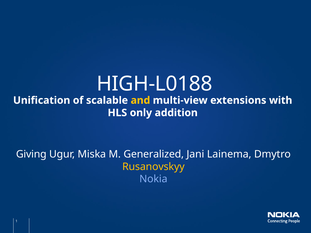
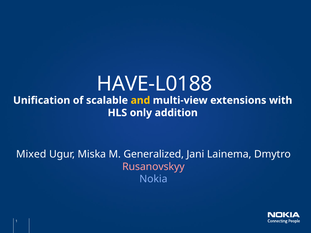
HIGH-L0188: HIGH-L0188 -> HAVE-L0188
Giving: Giving -> Mixed
Rusanovskyy colour: yellow -> pink
